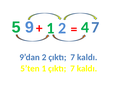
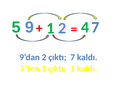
1 çıktı 7: 7 -> 1
